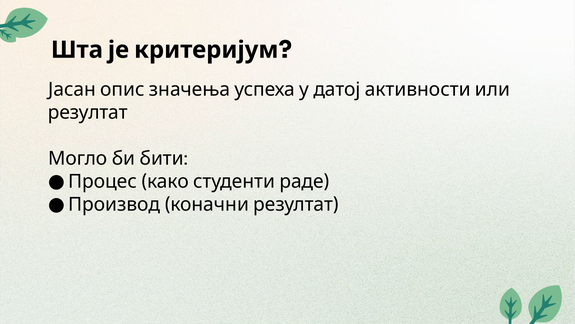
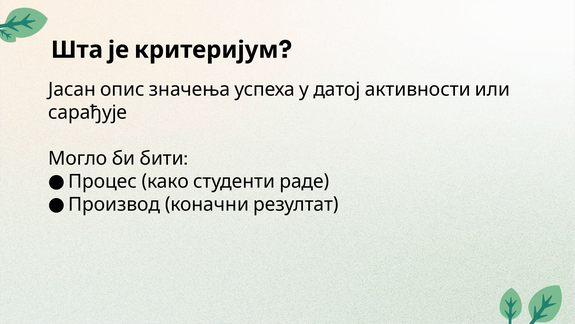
резултат: резултат -> сарађује
